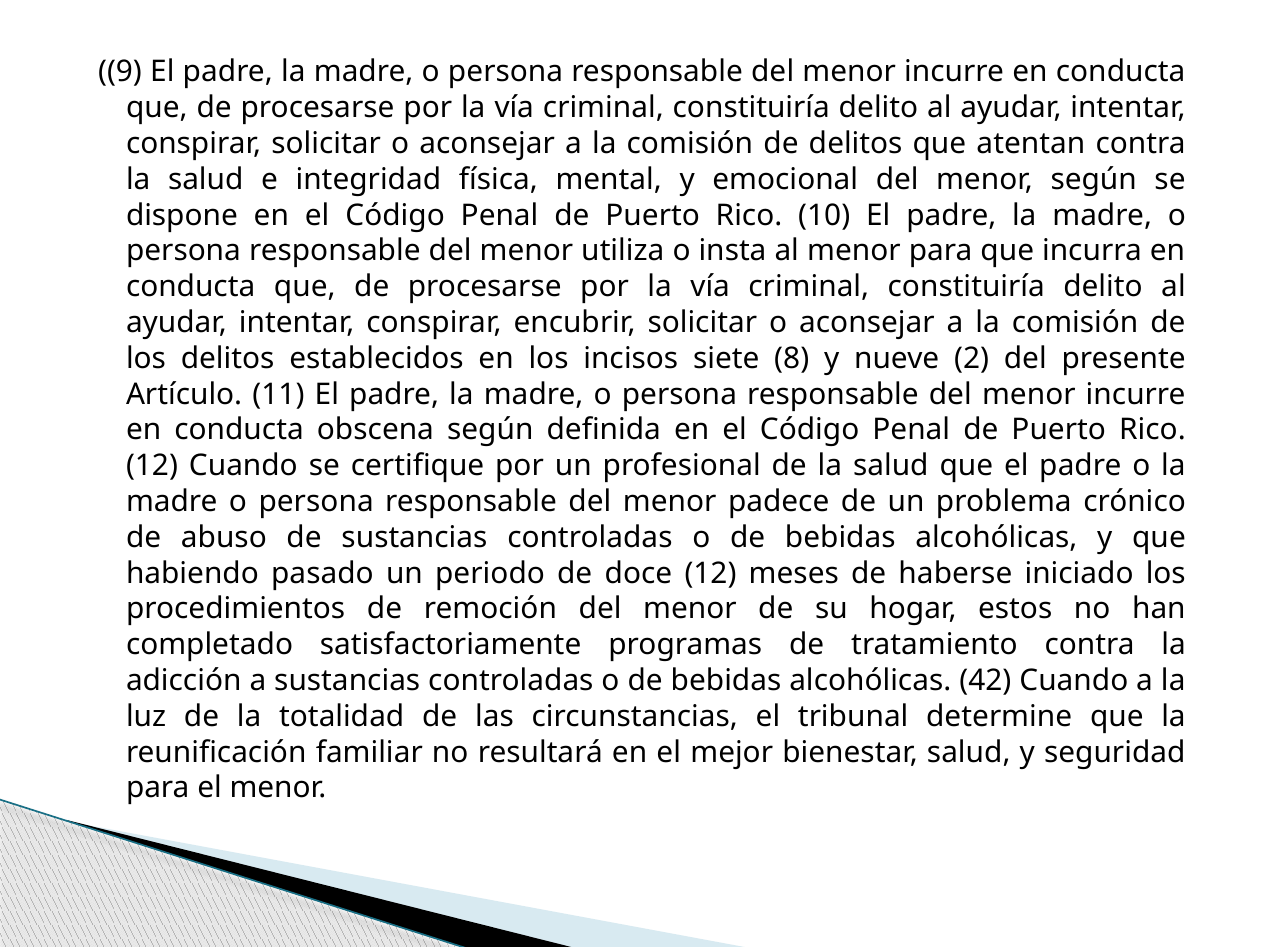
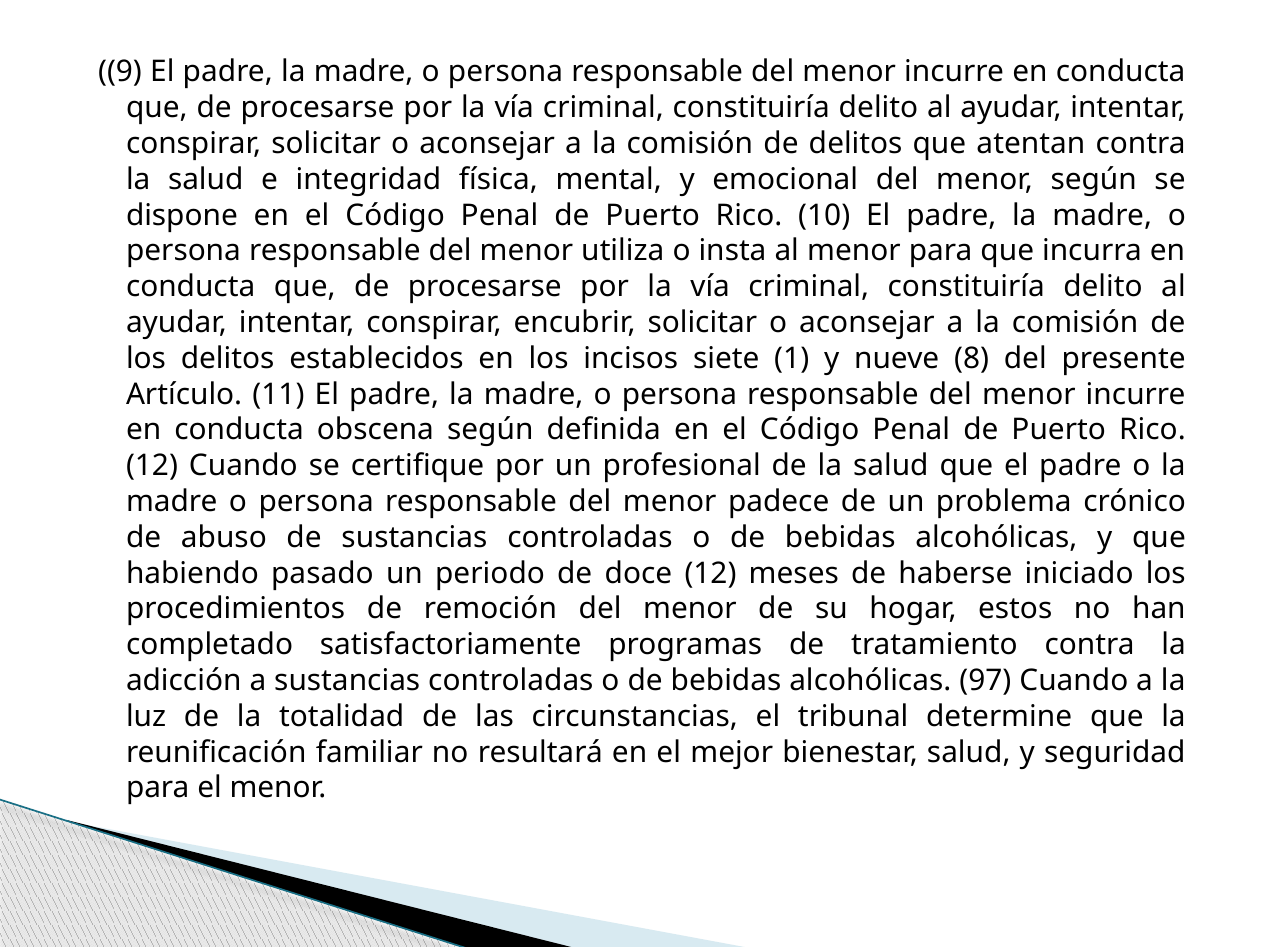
8: 8 -> 1
2: 2 -> 8
42: 42 -> 97
